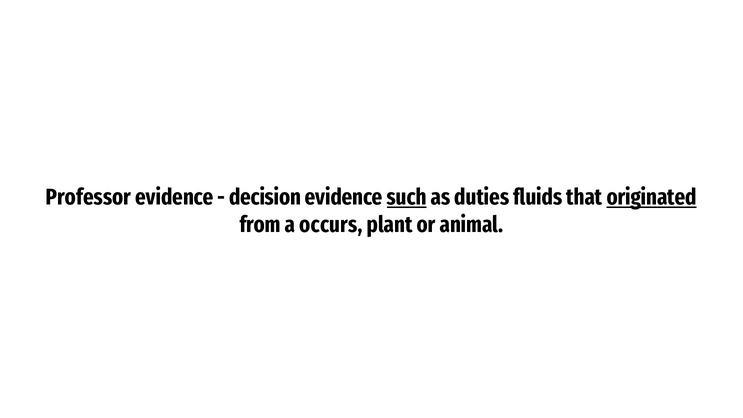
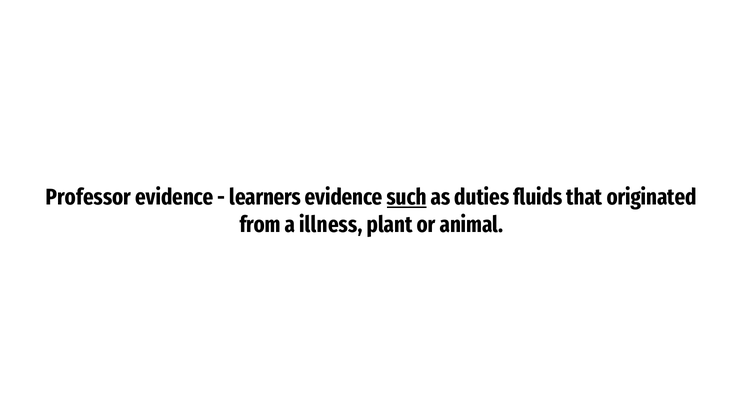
decision: decision -> learners
originated underline: present -> none
occurs: occurs -> illness
